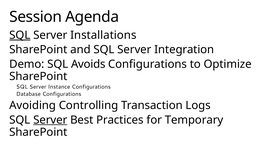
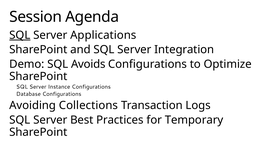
Installations: Installations -> Applications
Controlling: Controlling -> Collections
Server at (50, 120) underline: present -> none
